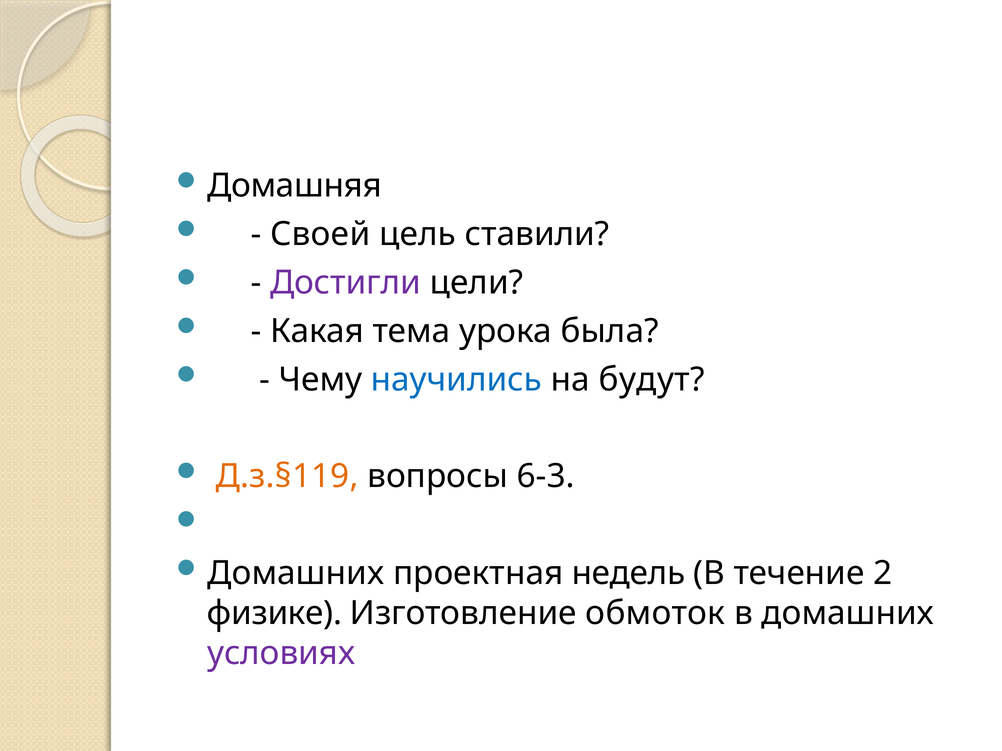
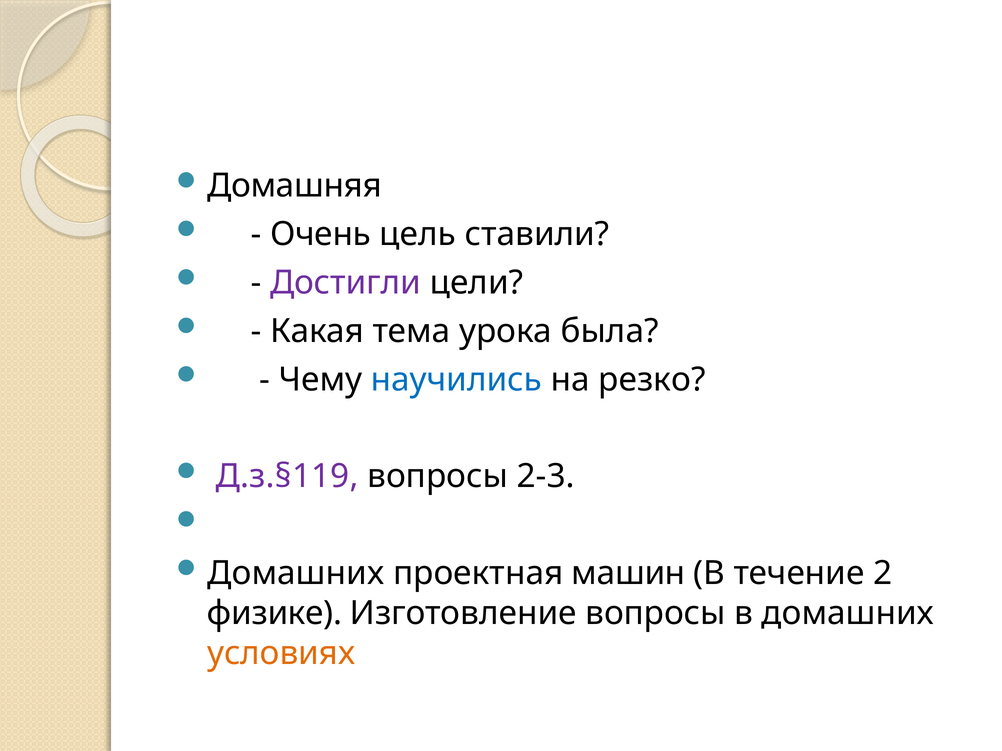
Своей: Своей -> Очень
будут: будут -> резко
Д.з.§119 colour: orange -> purple
6-3: 6-3 -> 2-3
недель: недель -> машин
Изготовление обмоток: обмоток -> вопросы
условиях colour: purple -> orange
